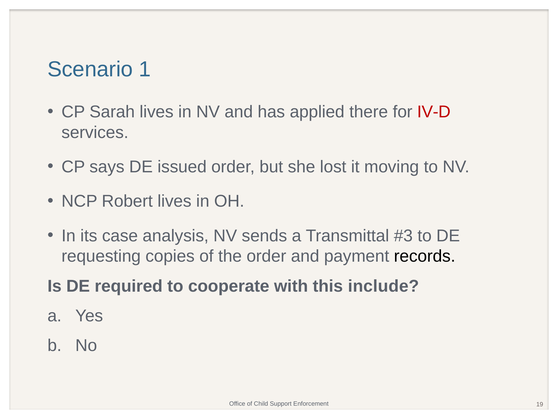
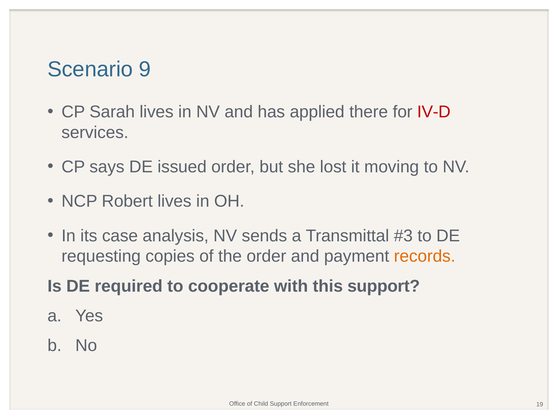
1: 1 -> 9
records colour: black -> orange
this include: include -> support
